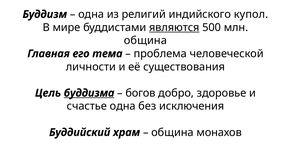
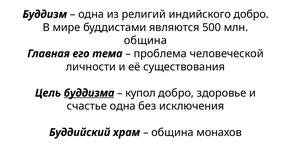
индийского купол: купол -> добро
являются underline: present -> none
богов: богов -> купол
